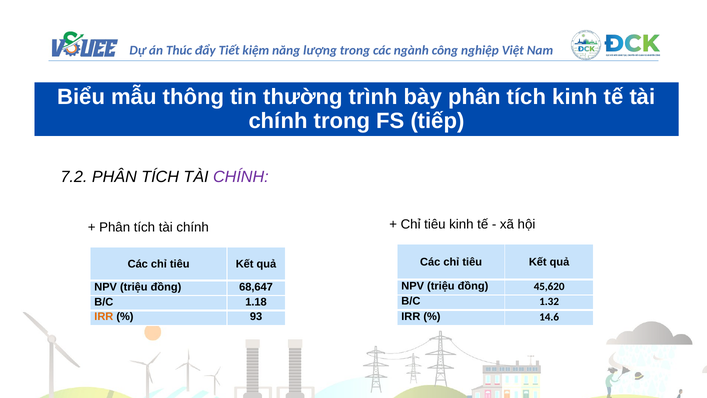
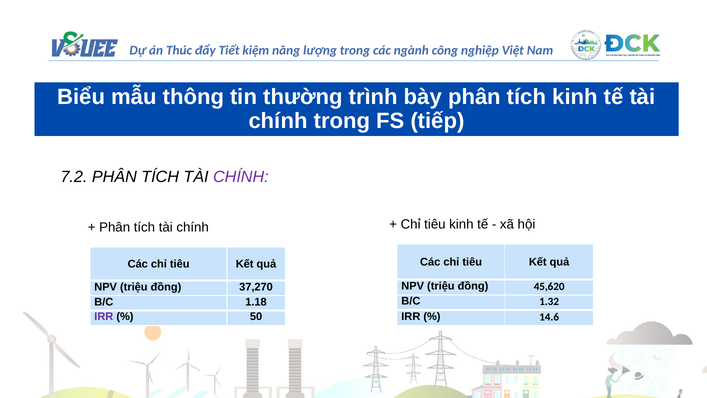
68,647: 68,647 -> 37,270
IRR at (104, 317) colour: orange -> purple
93: 93 -> 50
